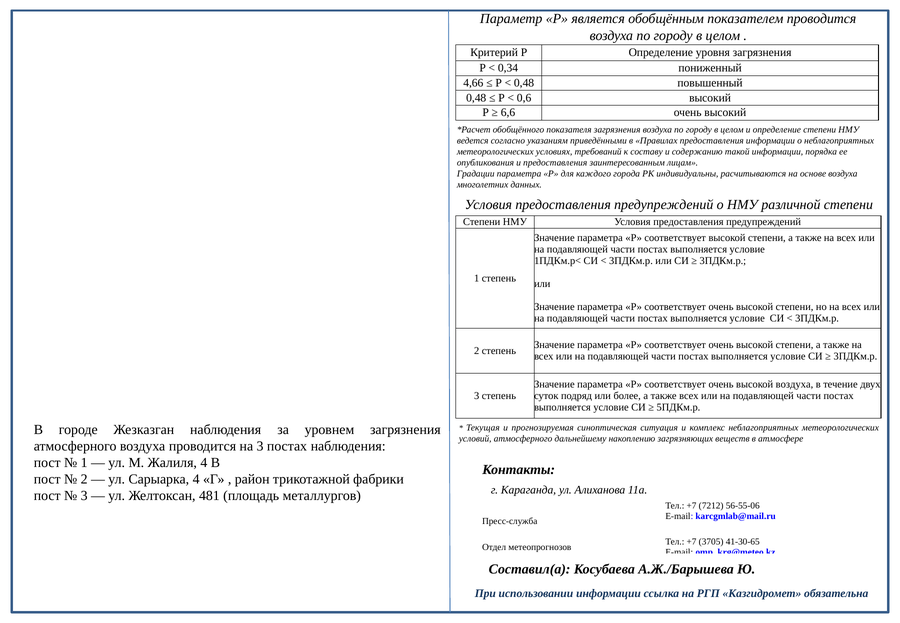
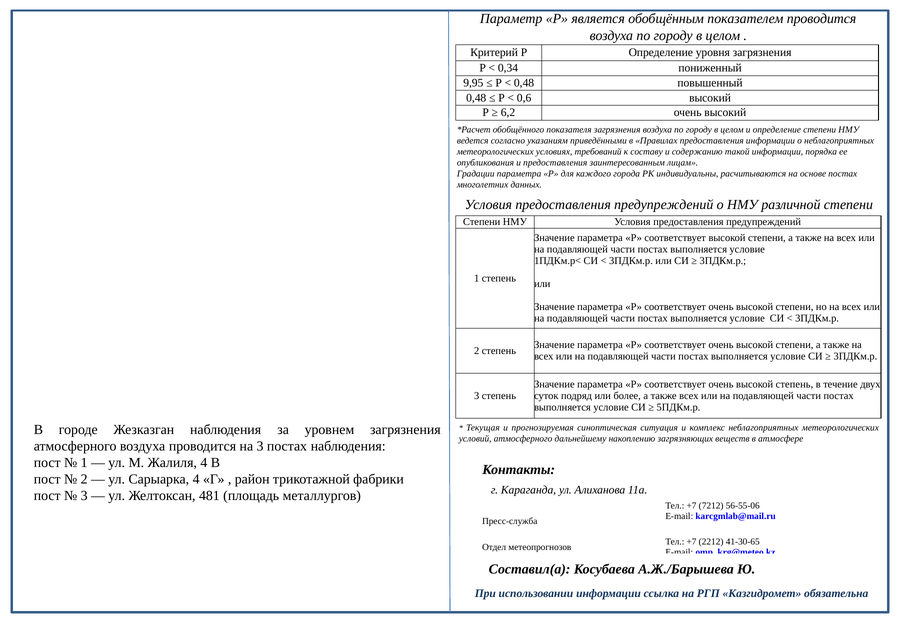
4,66: 4,66 -> 9,95
6,6: 6,6 -> 6,2
основе воздуха: воздуха -> постах
высокой воздуха: воздуха -> степень
3705: 3705 -> 2212
